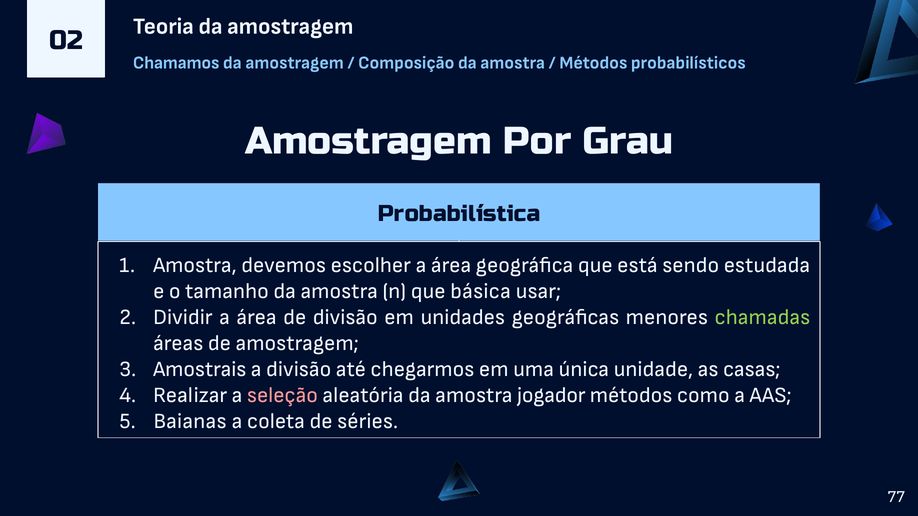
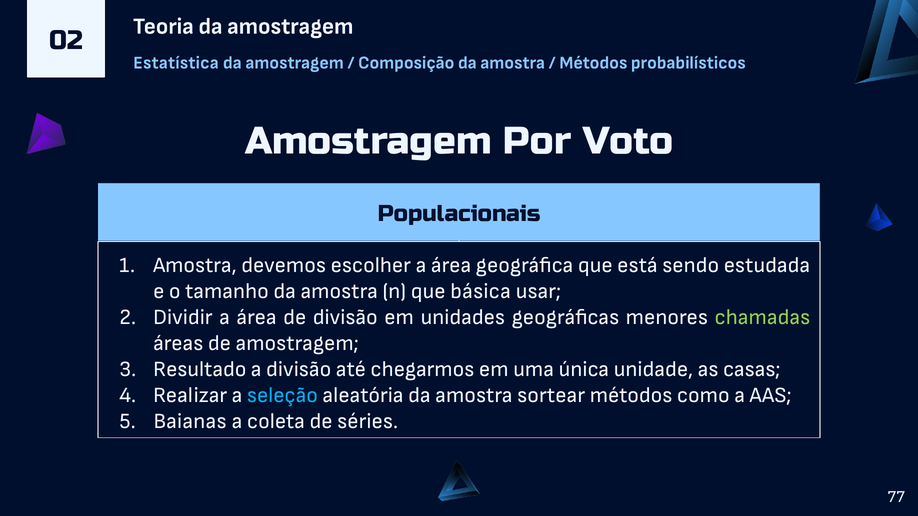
Chamamos: Chamamos -> Estatística
Grau: Grau -> Voto
Probabilística: Probabilística -> Populacionais
Amostrais: Amostrais -> Resultado
seleção colour: pink -> light blue
jogador: jogador -> sortear
